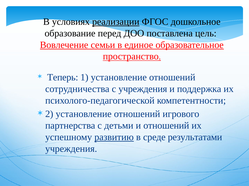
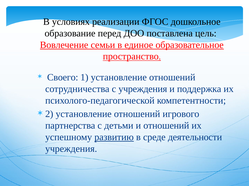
реализации underline: present -> none
Теперь: Теперь -> Своего
результатами: результатами -> деятельности
